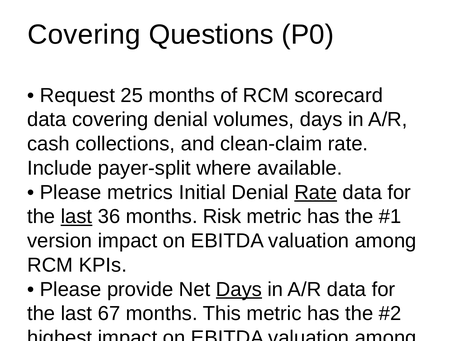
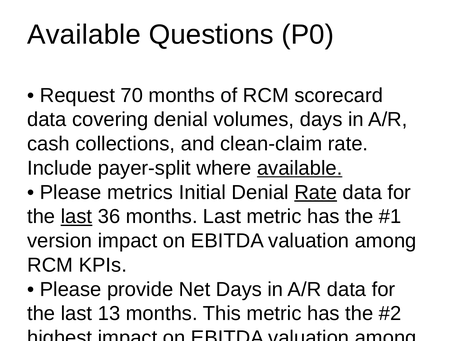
Covering at (84, 34): Covering -> Available
25: 25 -> 70
available at (300, 168) underline: none -> present
months Risk: Risk -> Last
Days at (239, 289) underline: present -> none
67: 67 -> 13
